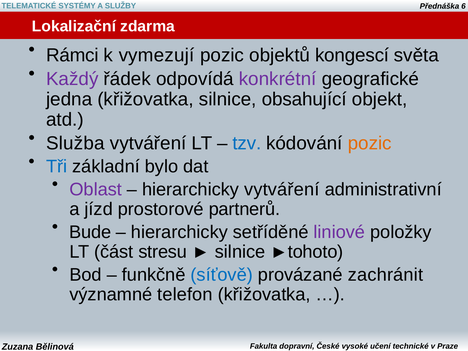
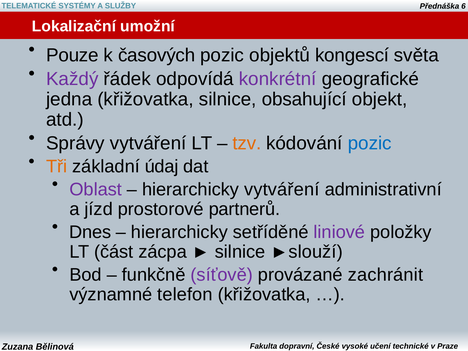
zdarma: zdarma -> umožní
Rámci: Rámci -> Pouze
vymezují: vymezují -> časových
Služba: Služba -> Správy
tzv colour: blue -> orange
pozic at (370, 143) colour: orange -> blue
Tři colour: blue -> orange
bylo: bylo -> údaj
Bude: Bude -> Dnes
stresu: stresu -> zácpa
►tohoto: ►tohoto -> ►slouží
síťově colour: blue -> purple
